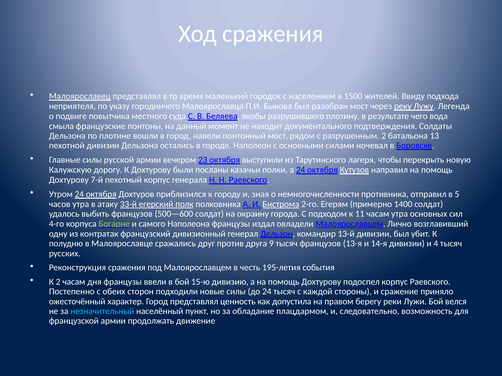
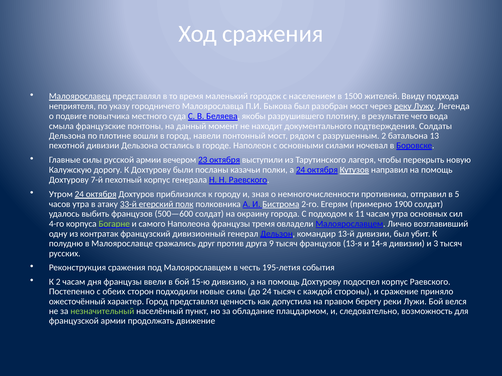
1400: 1400 -> 1900
издал: издал -> тремя
4: 4 -> 3
незначительный colour: light blue -> light green
